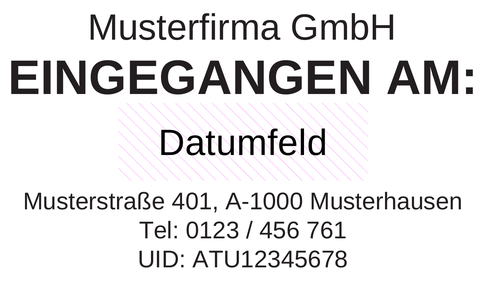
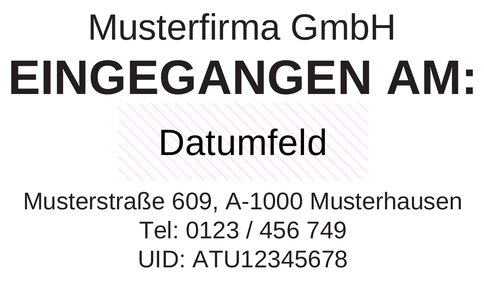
401: 401 -> 609
761: 761 -> 749
